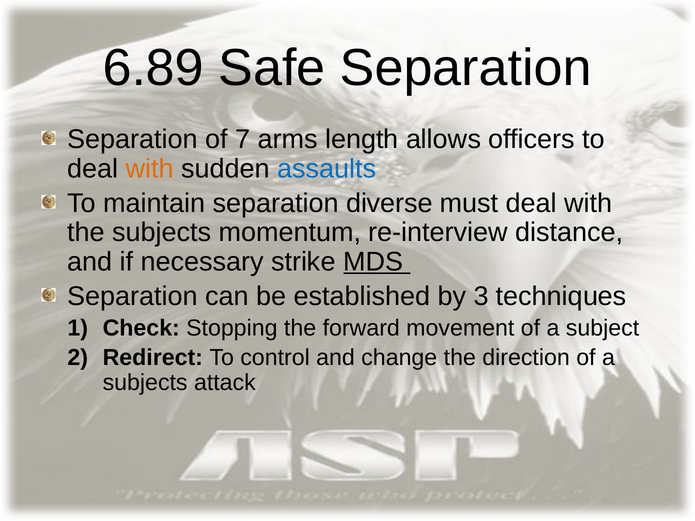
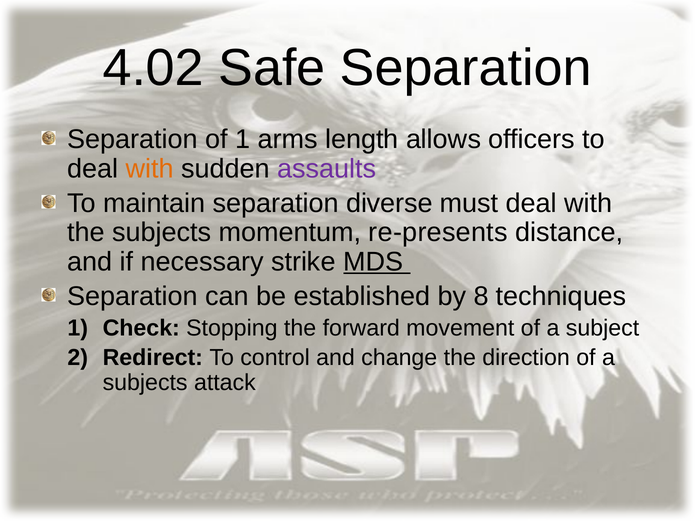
6.89: 6.89 -> 4.02
of 7: 7 -> 1
assaults colour: blue -> purple
re-interview: re-interview -> re-presents
3: 3 -> 8
